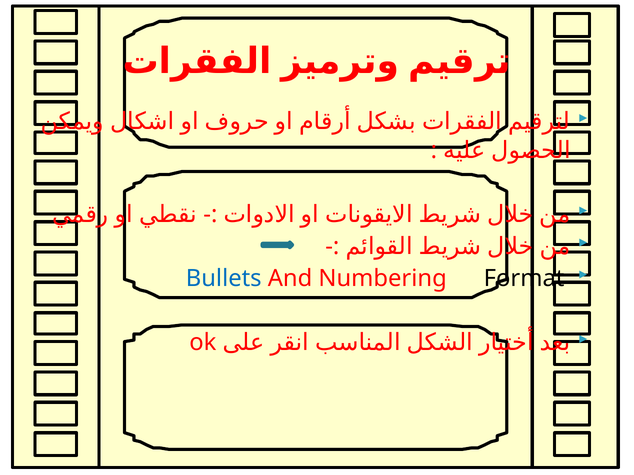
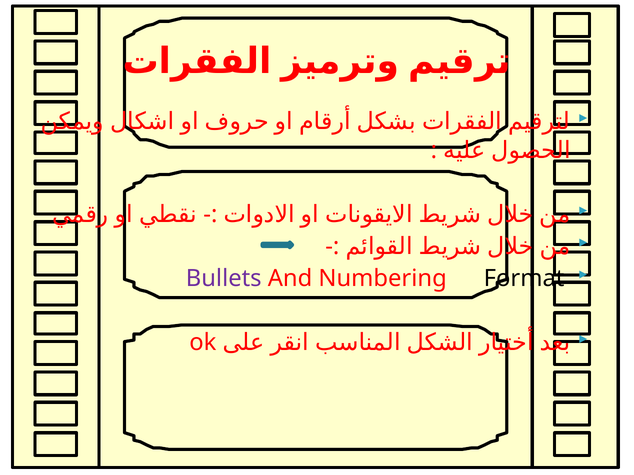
Bullets colour: blue -> purple
